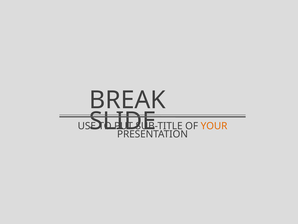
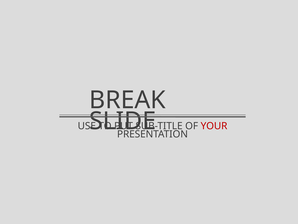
YOUR colour: orange -> red
